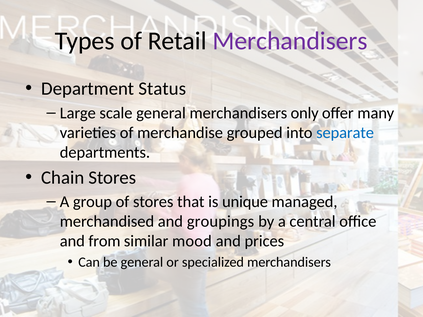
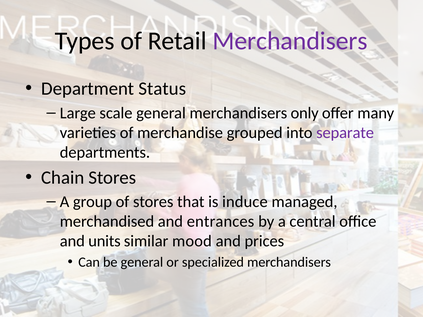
separate colour: blue -> purple
unique: unique -> induce
groupings: groupings -> entrances
from: from -> units
